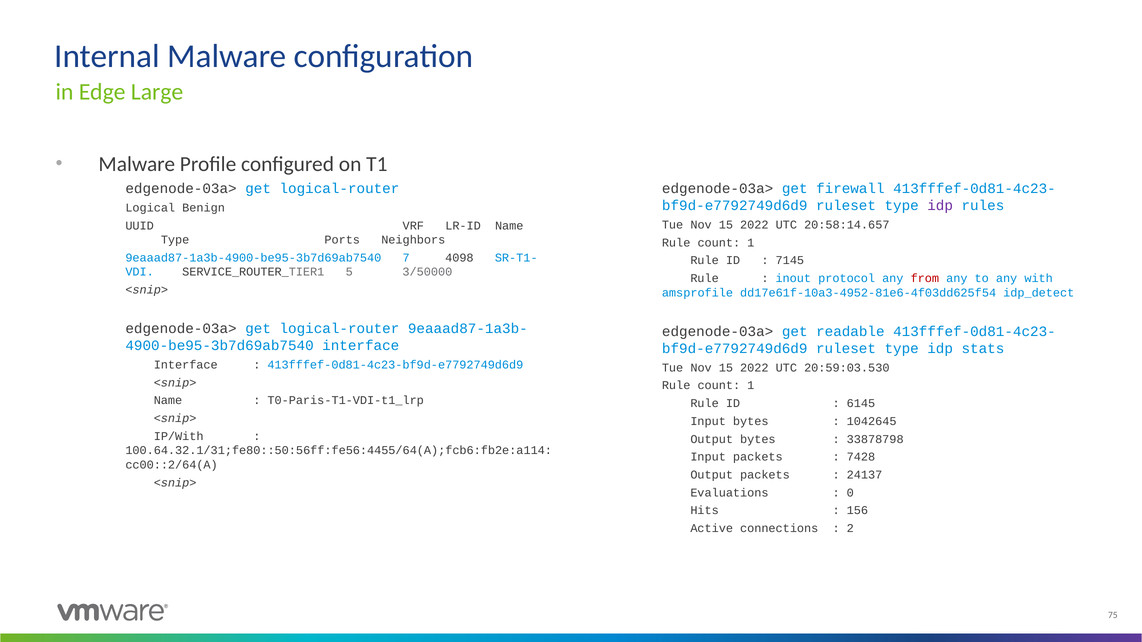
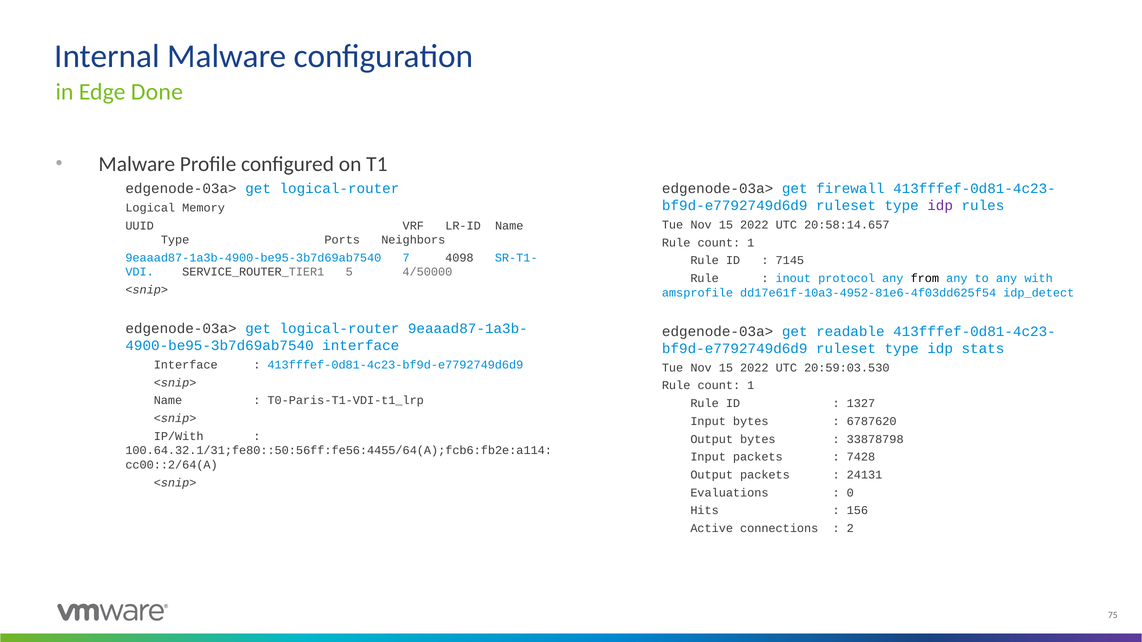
Large: Large -> Done
Benign: Benign -> Memory
3/50000: 3/50000 -> 4/50000
from colour: red -> black
6145: 6145 -> 1327
1042645: 1042645 -> 6787620
24137: 24137 -> 24131
